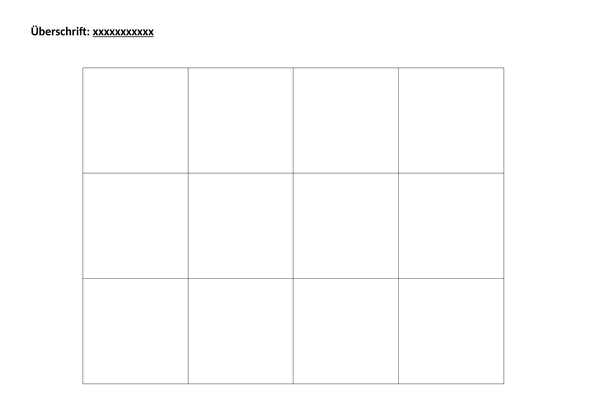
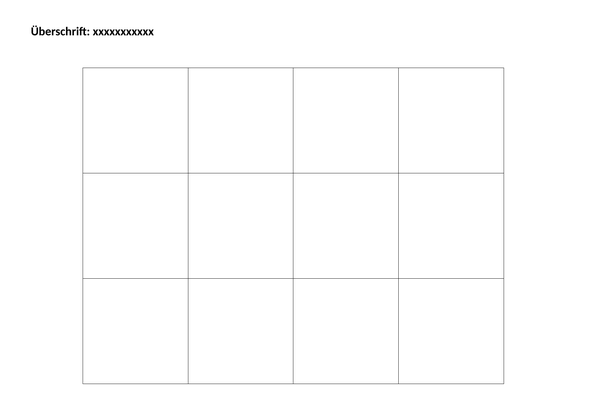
xxxxxxxxxxx underline: present -> none
